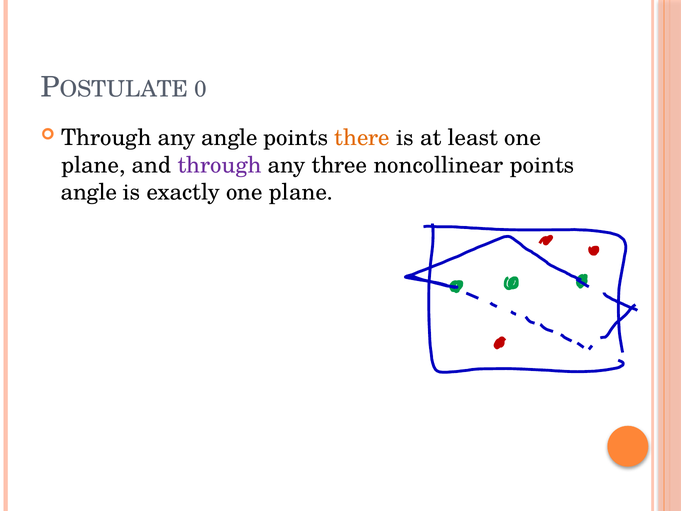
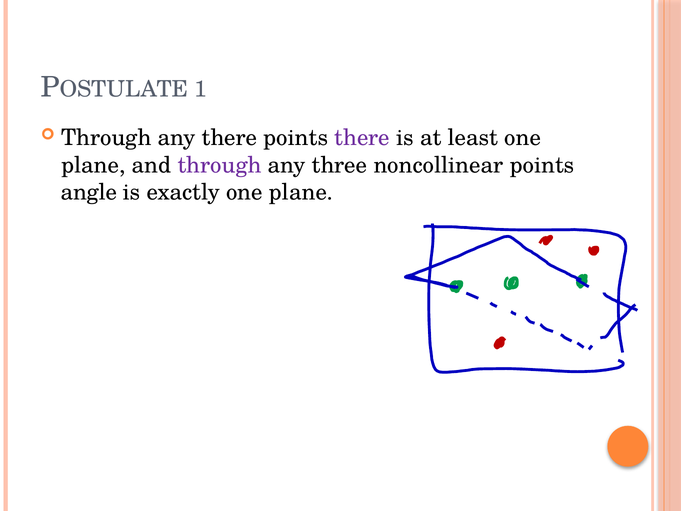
0: 0 -> 1
any angle: angle -> there
there at (362, 138) colour: orange -> purple
